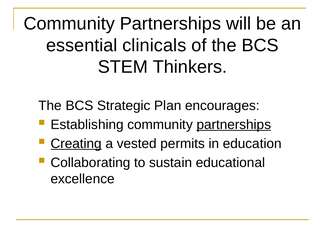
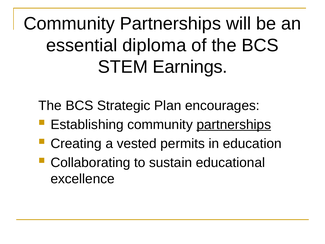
clinicals: clinicals -> diploma
Thinkers: Thinkers -> Earnings
Creating underline: present -> none
